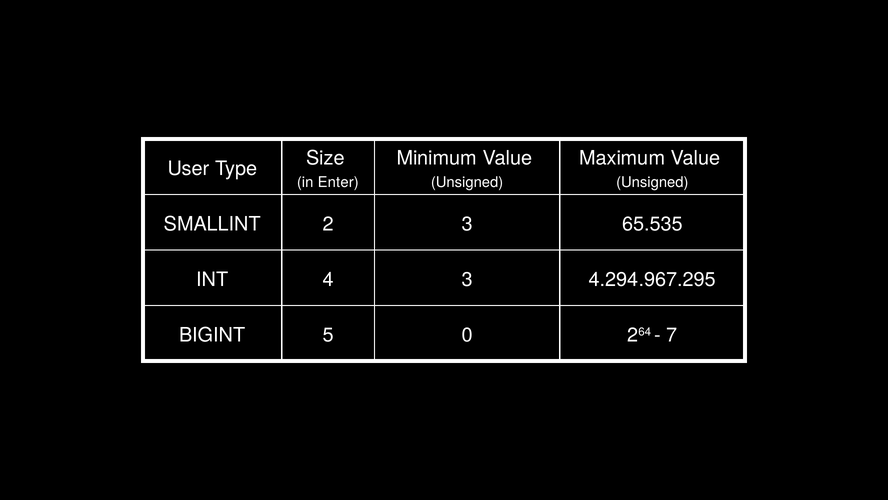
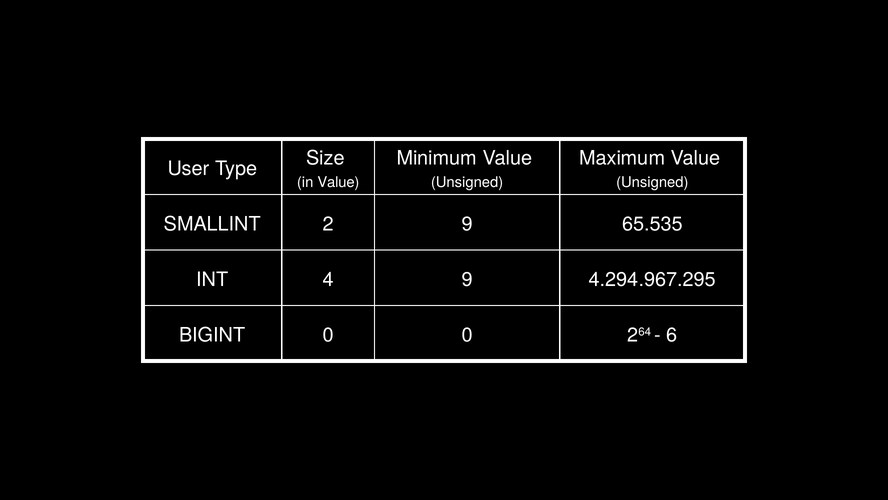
in Enter: Enter -> Value
2 3: 3 -> 9
4 3: 3 -> 9
BIGINT 5: 5 -> 0
7: 7 -> 6
